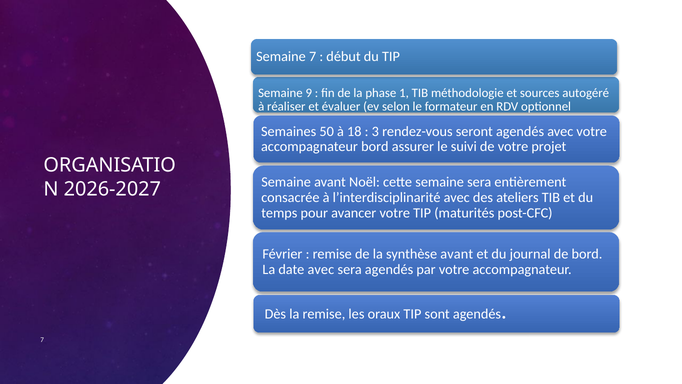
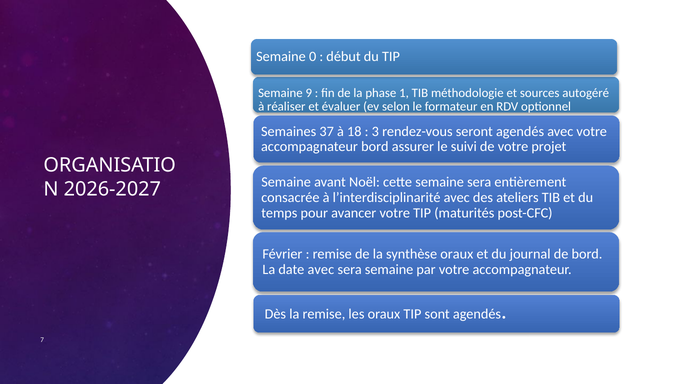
Semaine 7: 7 -> 0
50: 50 -> 37
synthèse avant: avant -> oraux
sera agendés: agendés -> semaine
